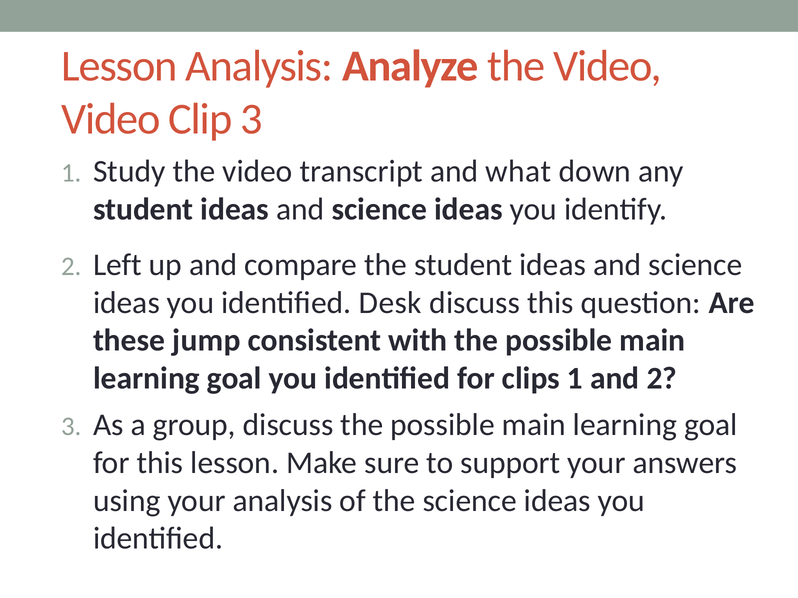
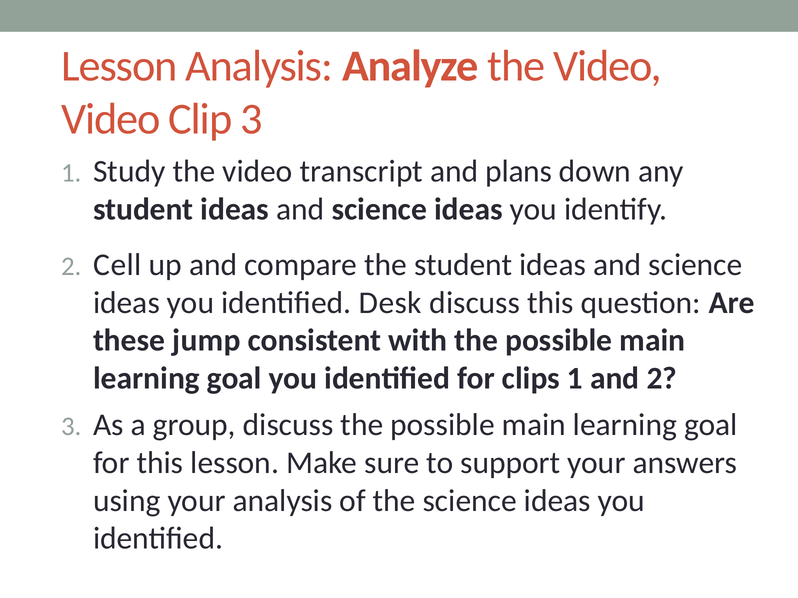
what: what -> plans
Left: Left -> Cell
